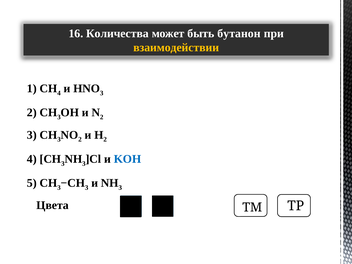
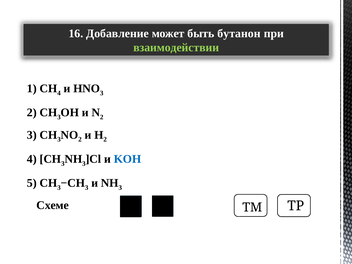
Количества: Количества -> Добавление
взаимодействии colour: yellow -> light green
Цвета: Цвета -> Схеме
